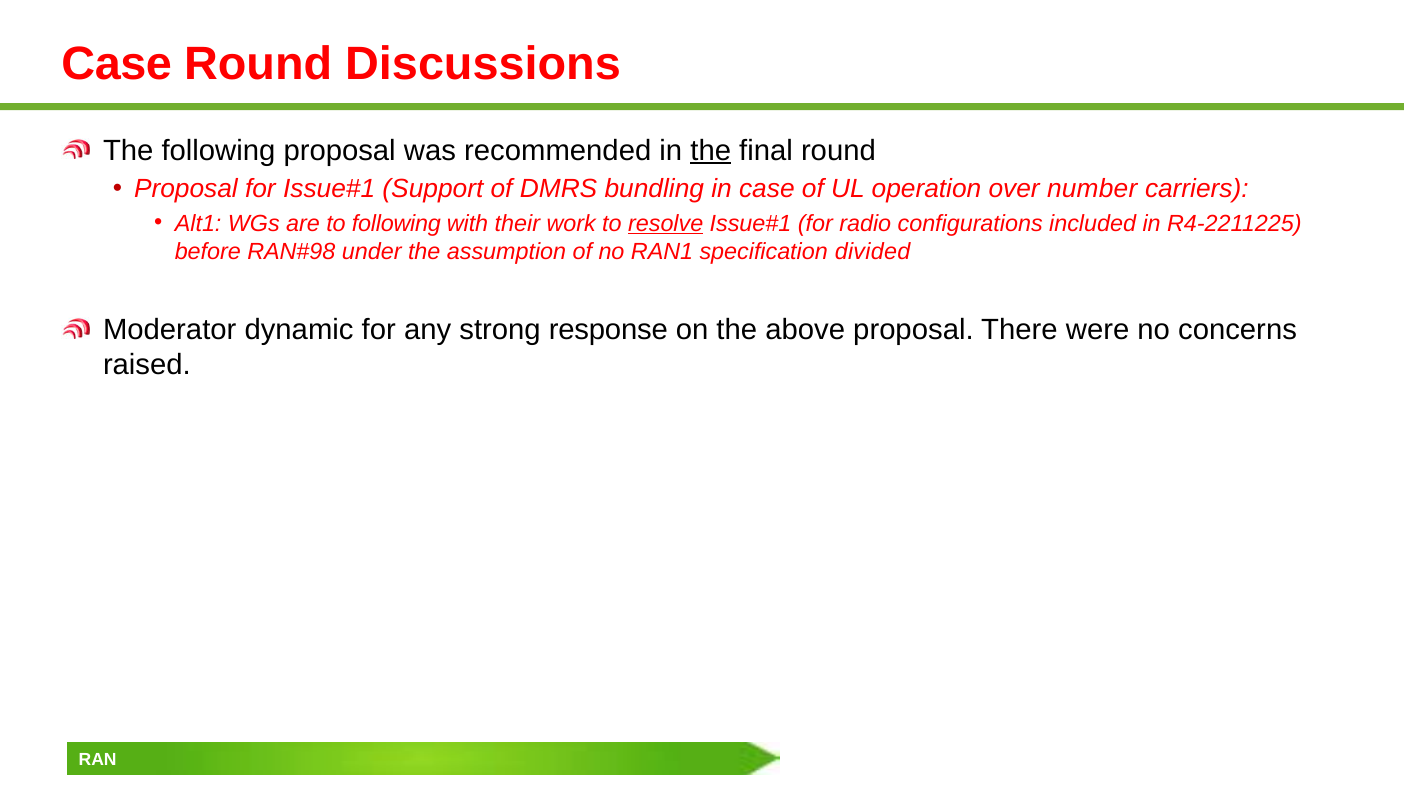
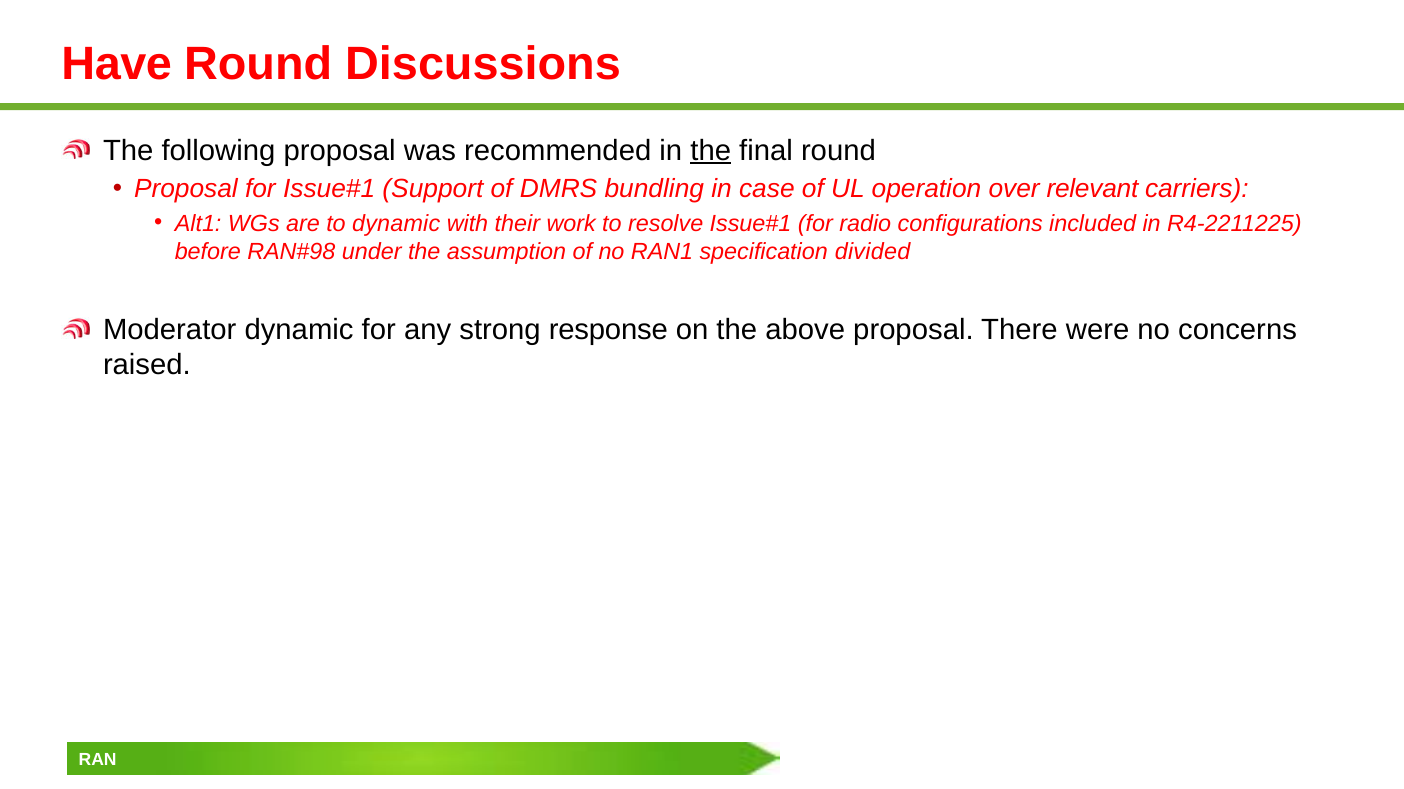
Case at (117, 64): Case -> Have
number: number -> relevant
to following: following -> dynamic
resolve underline: present -> none
